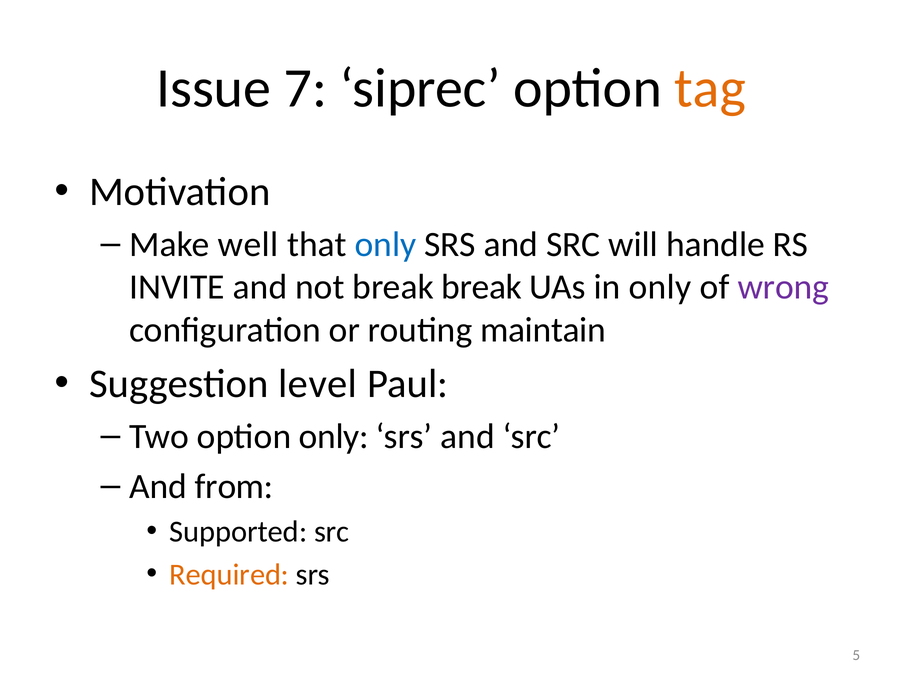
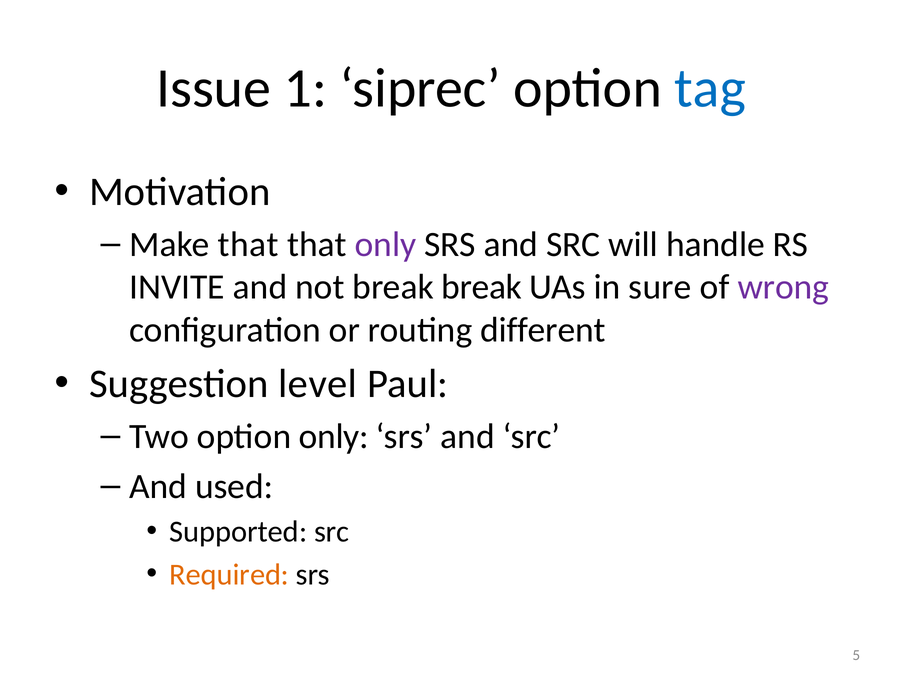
7: 7 -> 1
tag colour: orange -> blue
Make well: well -> that
only at (385, 244) colour: blue -> purple
in only: only -> sure
maintain: maintain -> different
from: from -> used
